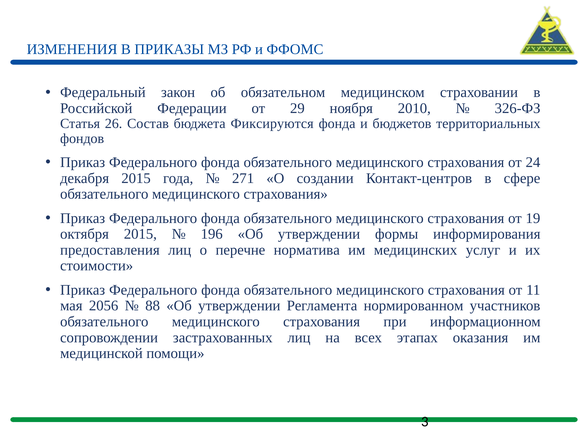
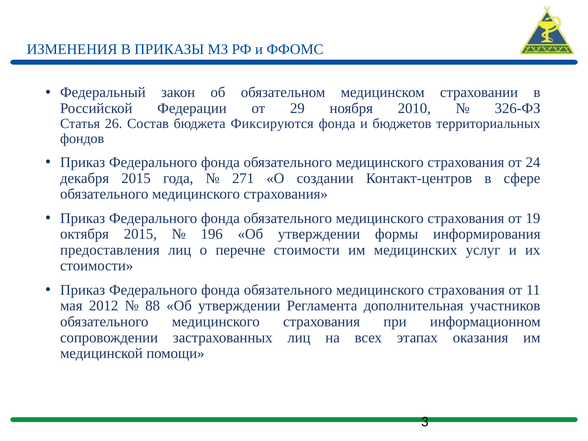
перечне норматива: норматива -> стоимости
2056: 2056 -> 2012
нормированном: нормированном -> дополнительная
